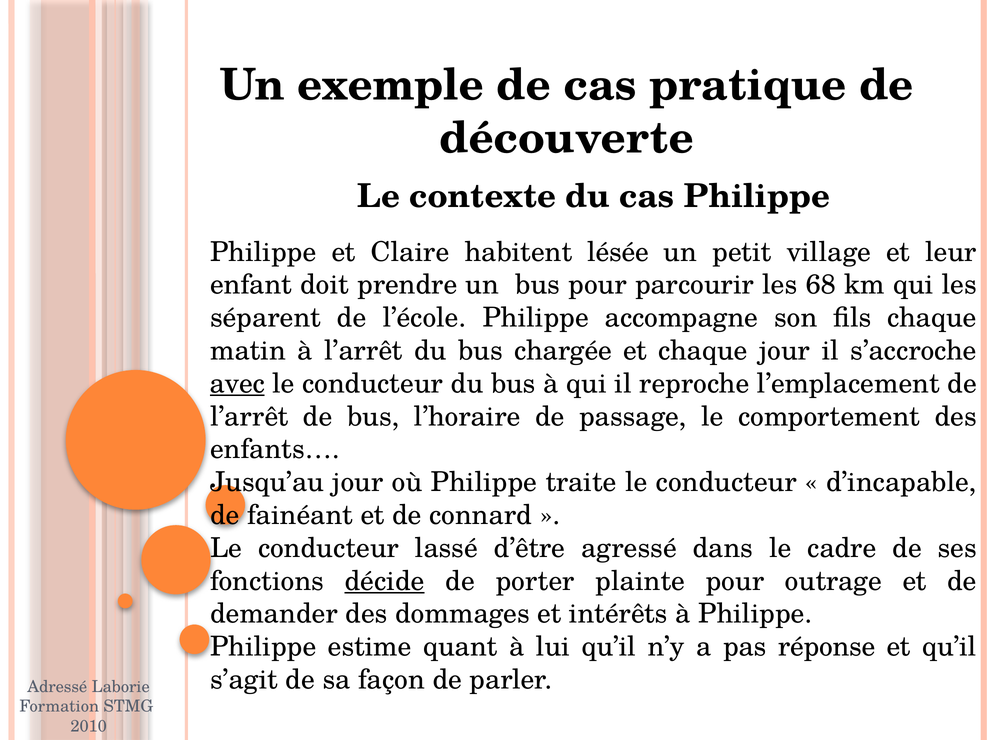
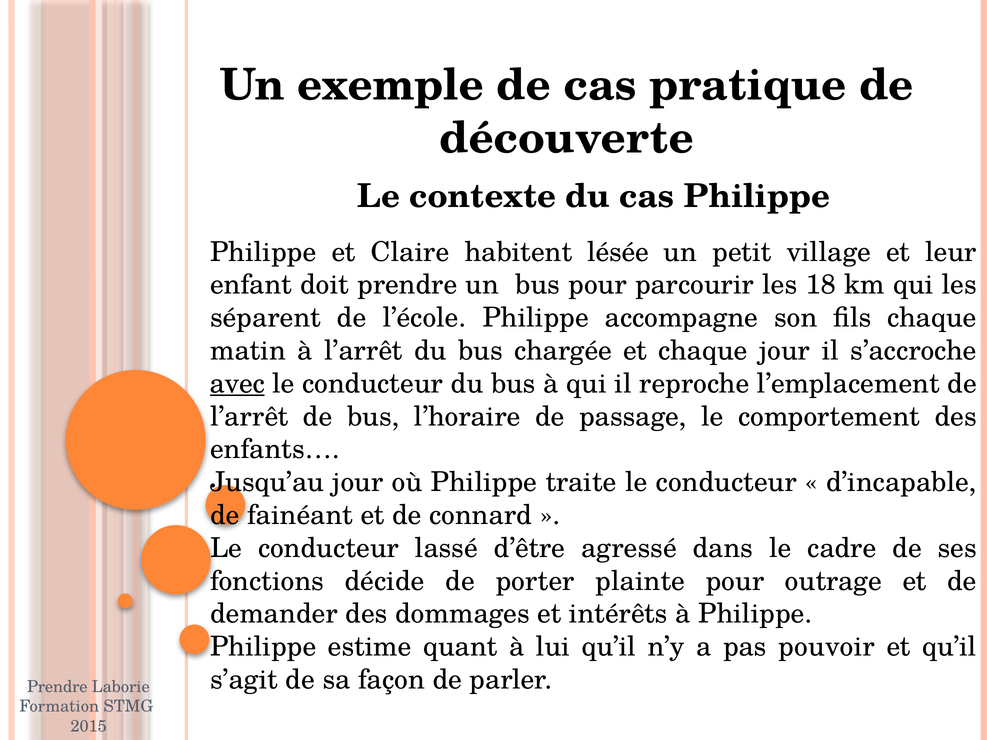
68: 68 -> 18
décide underline: present -> none
réponse: réponse -> pouvoir
Adressé at (57, 687): Adressé -> Prendre
2010: 2010 -> 2015
